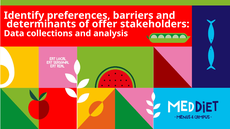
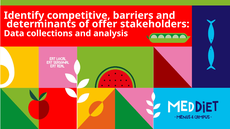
preferences: preferences -> competitive
